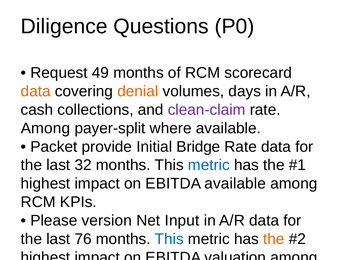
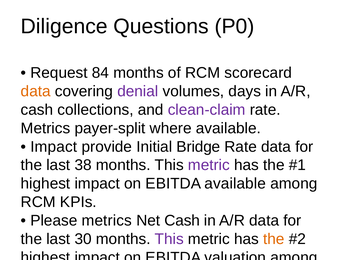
49: 49 -> 84
denial at (138, 91) colour: orange -> purple
Among at (45, 128): Among -> Metrics
Packet at (54, 146): Packet -> Impact
32: 32 -> 38
metric at (209, 165) colour: blue -> purple
Please version: version -> metrics
Net Input: Input -> Cash
76: 76 -> 30
This at (169, 239) colour: blue -> purple
